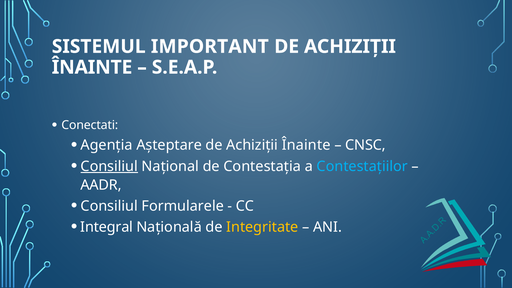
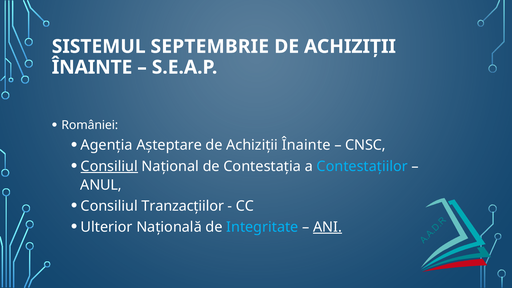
IMPORTANT: IMPORTANT -> SEPTEMBRIE
Conectati: Conectati -> României
AADR: AADR -> ANUL
Formularele: Formularele -> Tranzacțiilor
Integral: Integral -> Ulterior
Integritate colour: yellow -> light blue
ANI underline: none -> present
